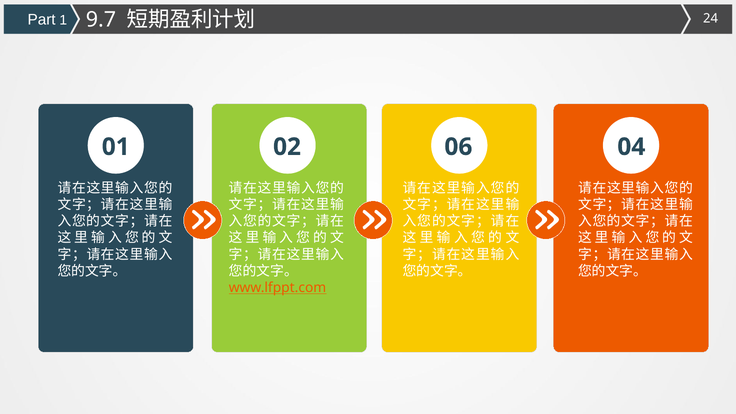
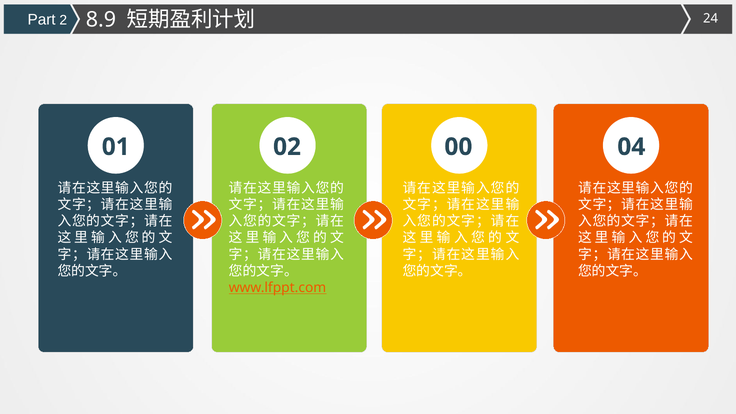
1: 1 -> 2
9.7: 9.7 -> 8.9
06: 06 -> 00
